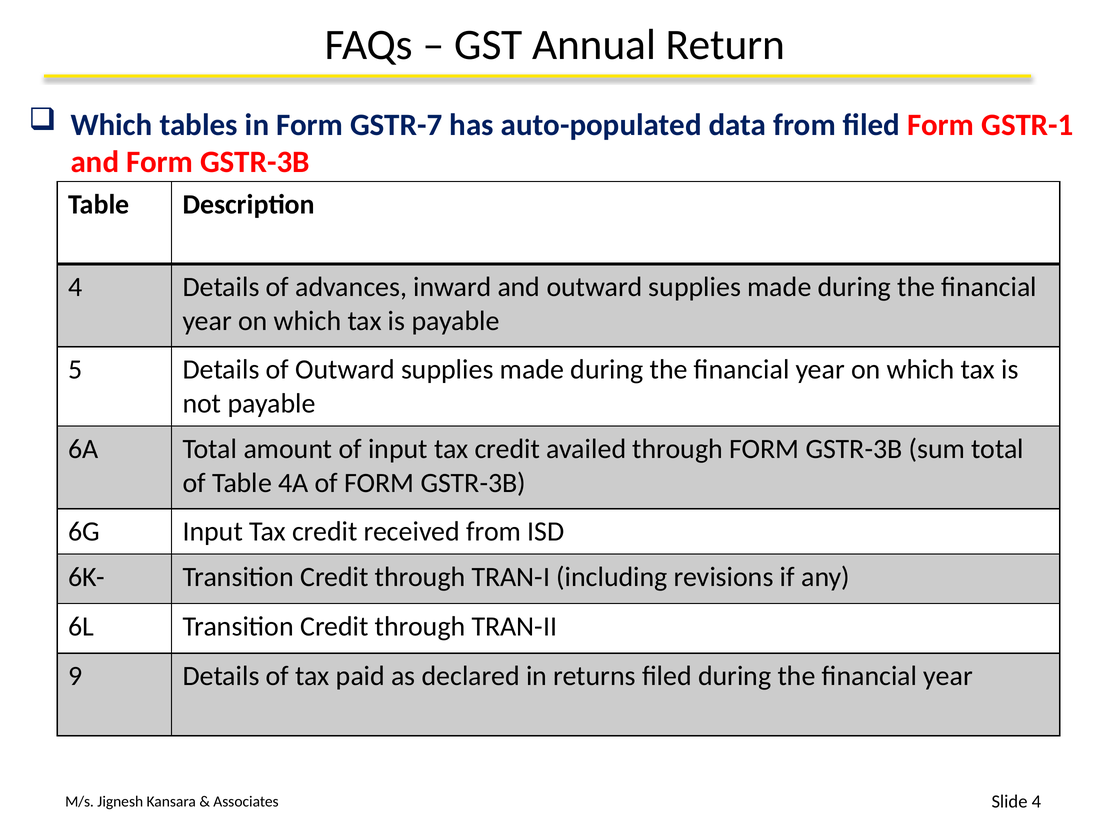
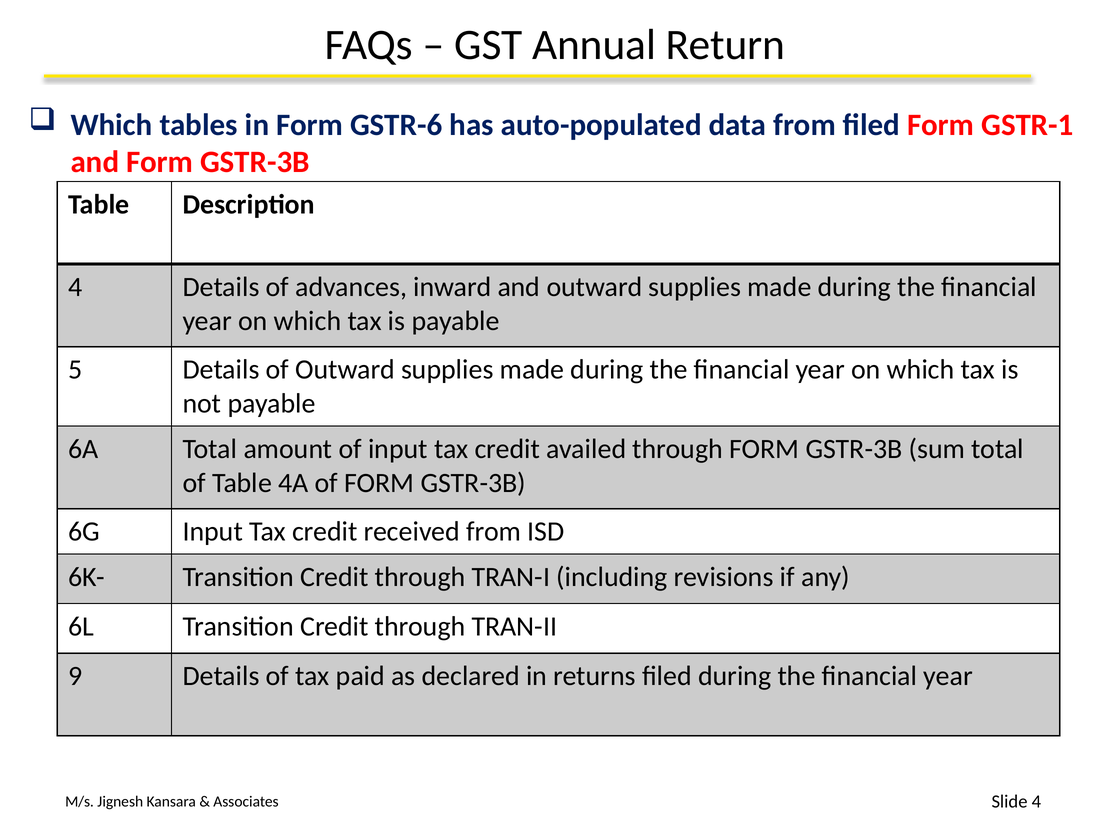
GSTR-7: GSTR-7 -> GSTR-6
